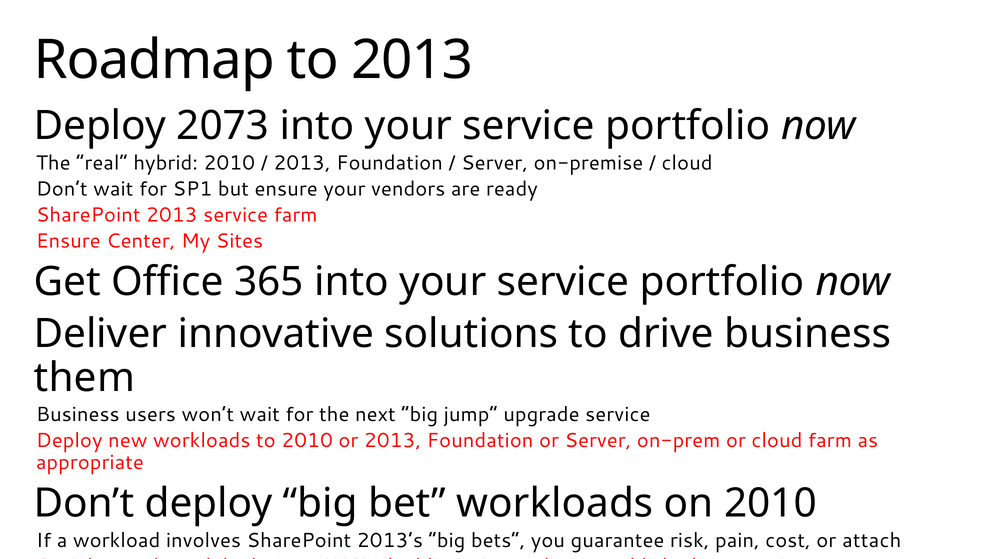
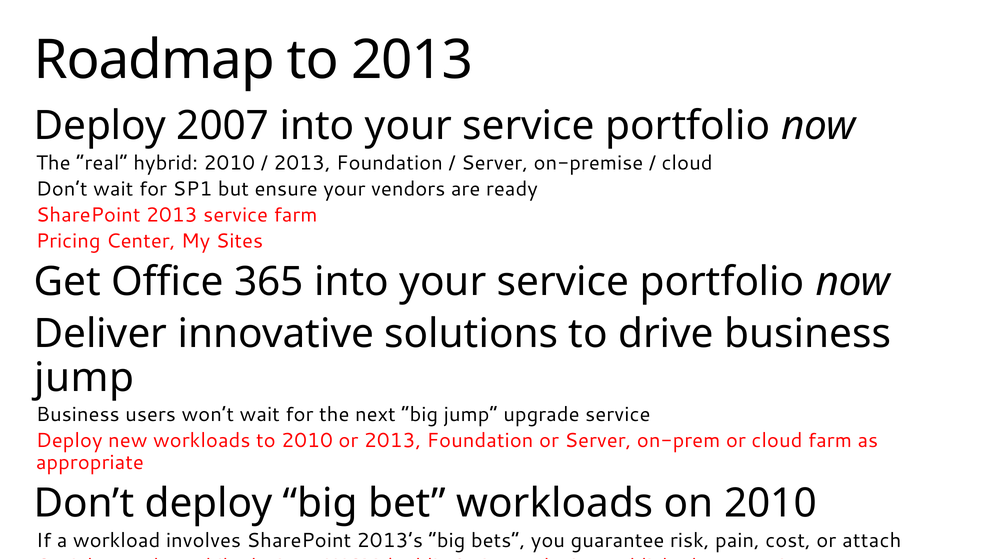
2073: 2073 -> 2007
Ensure at (68, 241): Ensure -> Pricing
them at (84, 378): them -> jump
